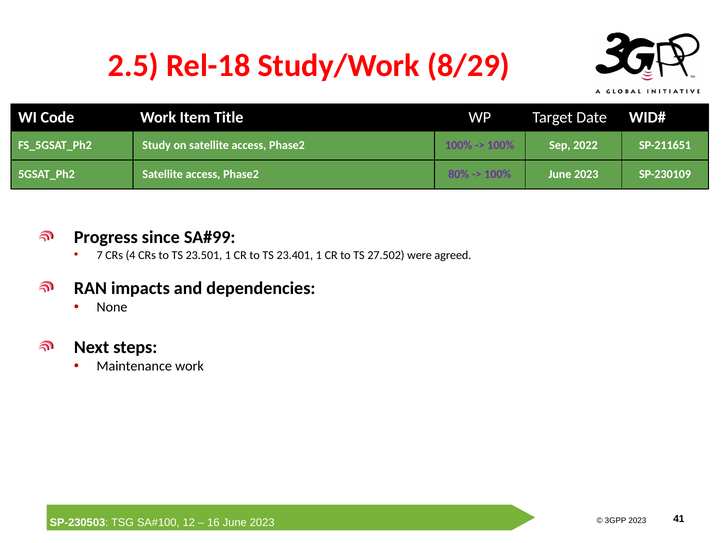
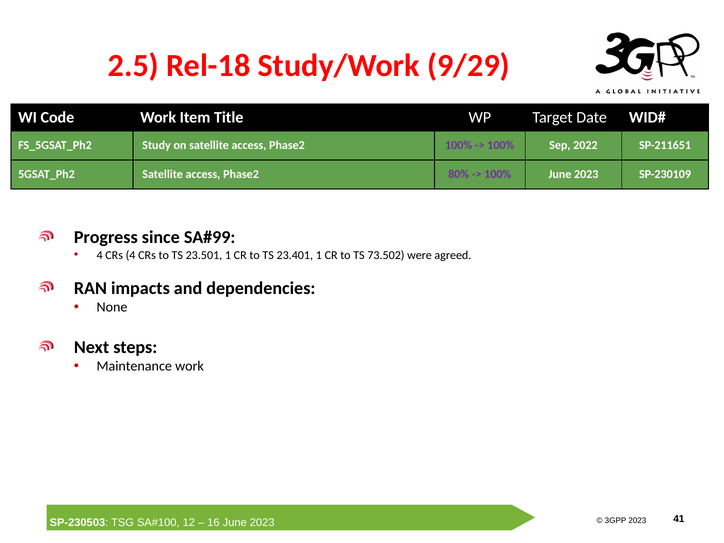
8/29: 8/29 -> 9/29
7 at (100, 255): 7 -> 4
27.502: 27.502 -> 73.502
